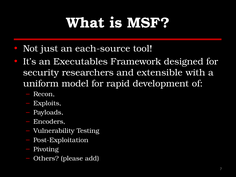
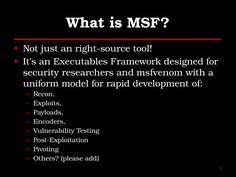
each-source: each-source -> right-source
extensible: extensible -> msfvenom
